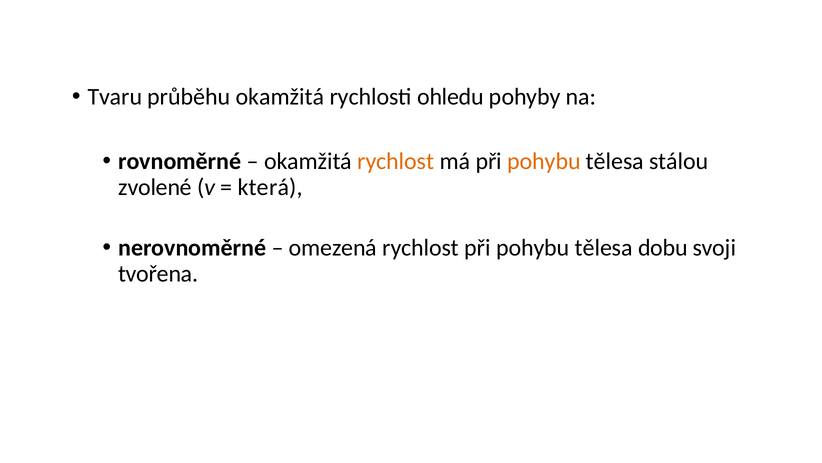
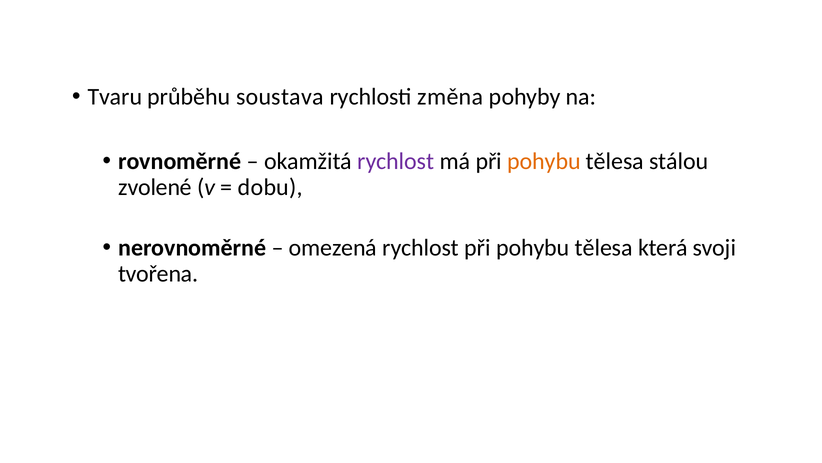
průběhu okamžitá: okamžitá -> soustava
ohledu: ohledu -> změna
rychlost at (396, 161) colour: orange -> purple
která: která -> dobu
dobu: dobu -> která
